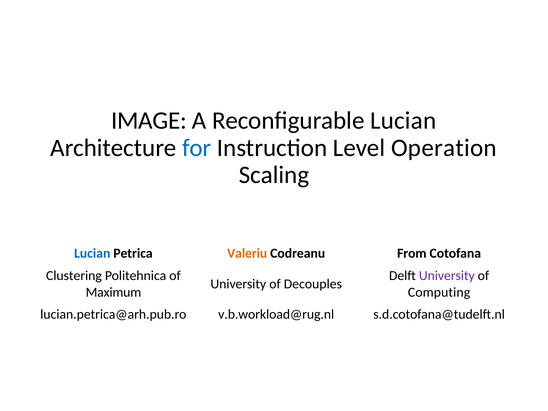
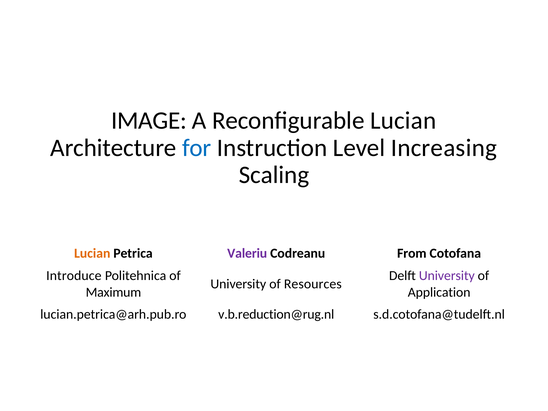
Operation: Operation -> Increasing
Lucian at (92, 253) colour: blue -> orange
Valeriu colour: orange -> purple
Clustering: Clustering -> Introduce
Decouples: Decouples -> Resources
Computing: Computing -> Application
v.b.workload@rug.nl: v.b.workload@rug.nl -> v.b.reduction@rug.nl
